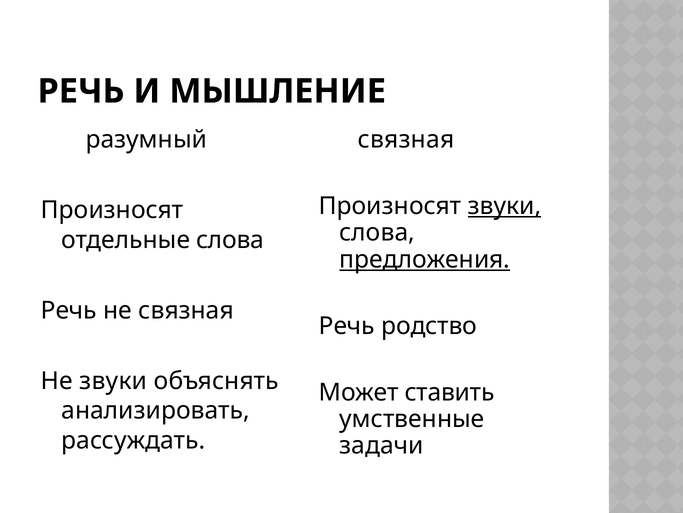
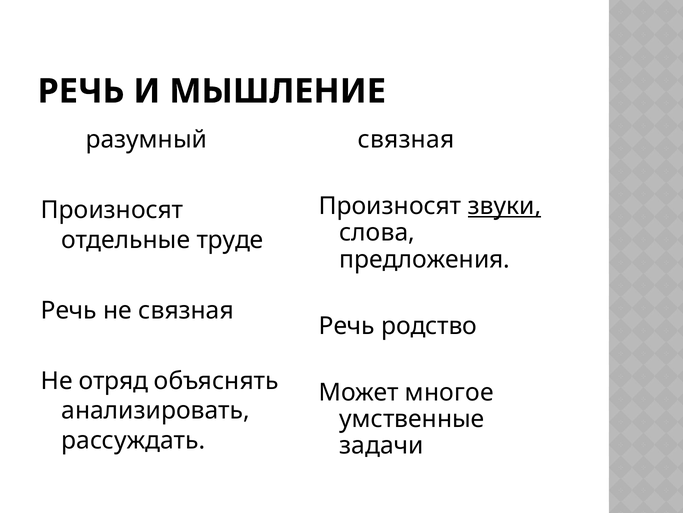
отдельные слова: слова -> труде
предложения underline: present -> none
Не звуки: звуки -> отряд
ставить: ставить -> многое
